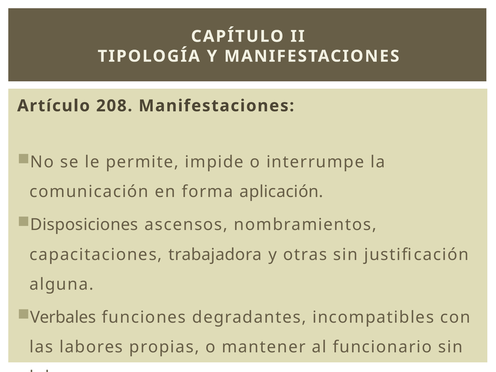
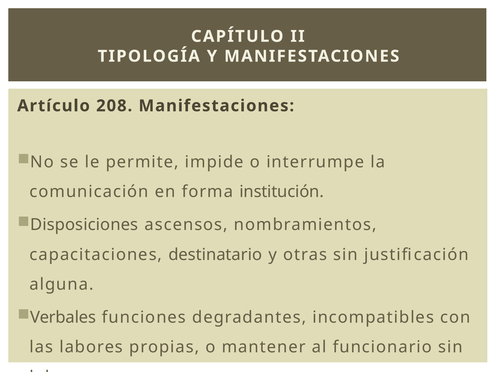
aplicación: aplicación -> institución
trabajadora: trabajadora -> destinatario
